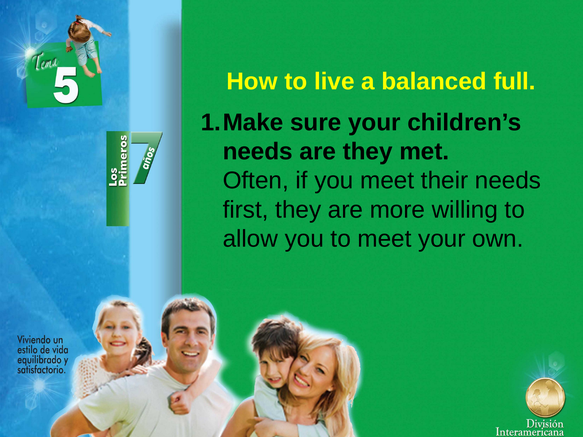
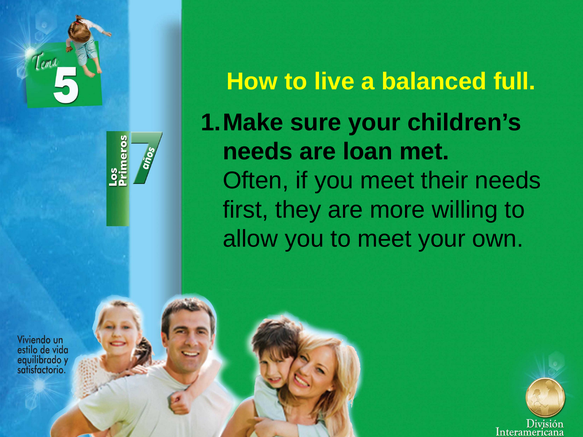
are they: they -> loan
